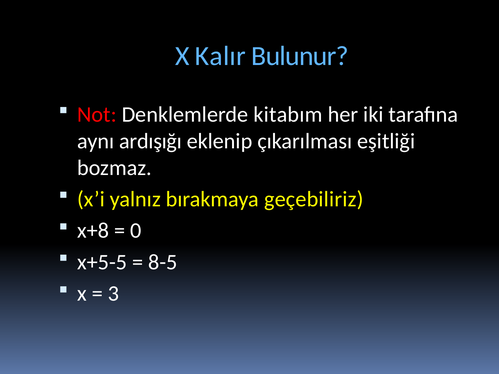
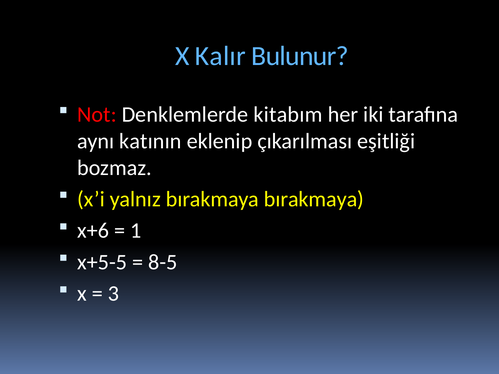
ardışığı: ardışığı -> katının
bırakmaya geçebiliriz: geçebiliriz -> bırakmaya
x+8: x+8 -> x+6
0: 0 -> 1
